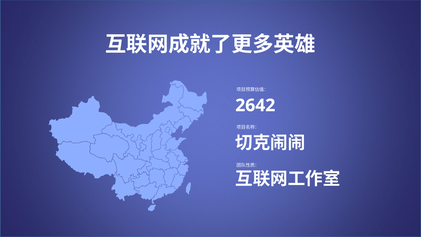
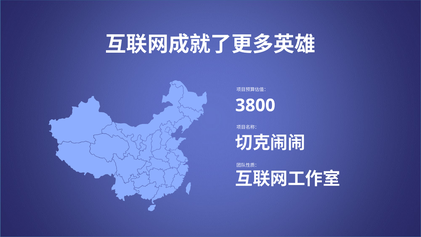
2642: 2642 -> 3800
